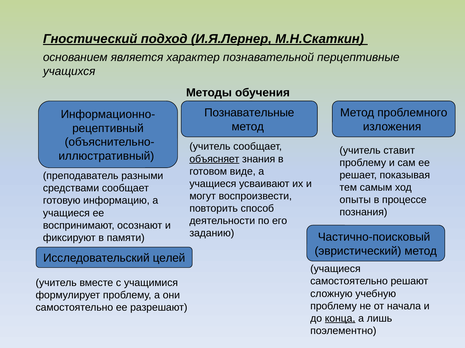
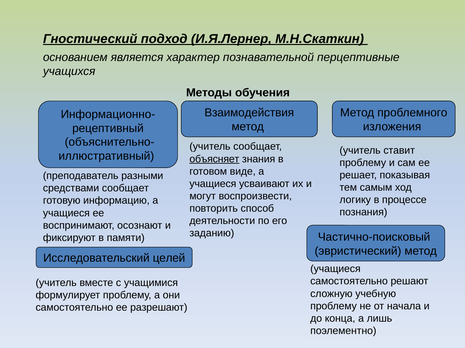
Познавательные: Познавательные -> Взаимодействия
опыты: опыты -> логику
конца underline: present -> none
